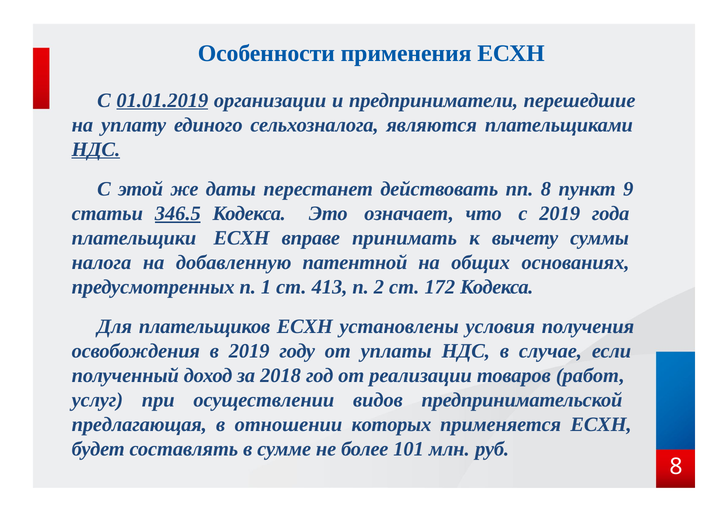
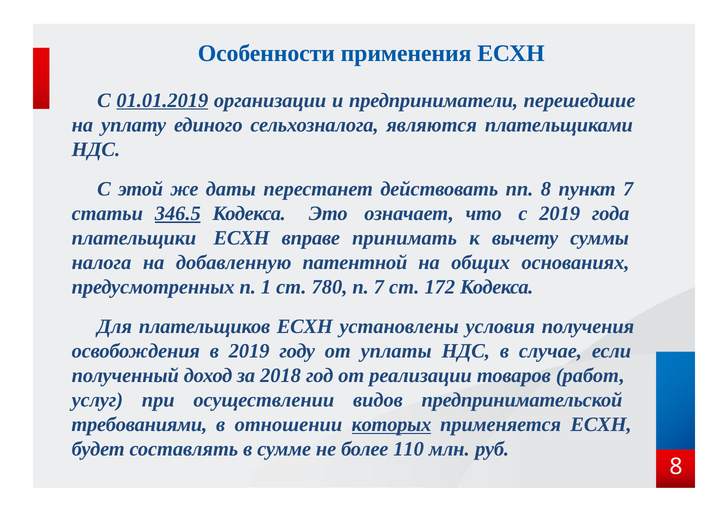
НДС at (96, 149) underline: present -> none
пункт 9: 9 -> 7
413: 413 -> 780
п 2: 2 -> 7
предлагающая: предлагающая -> требованиями
которых underline: none -> present
101: 101 -> 110
